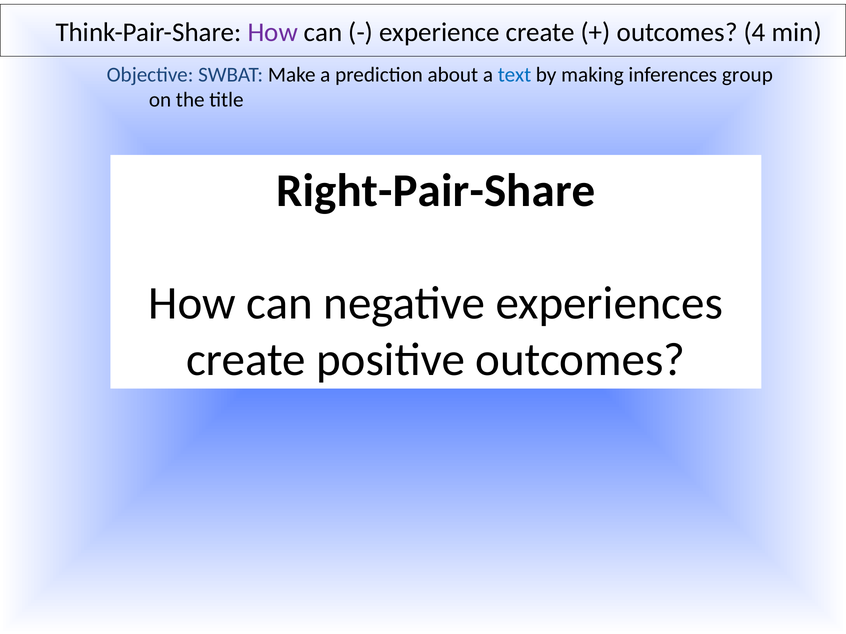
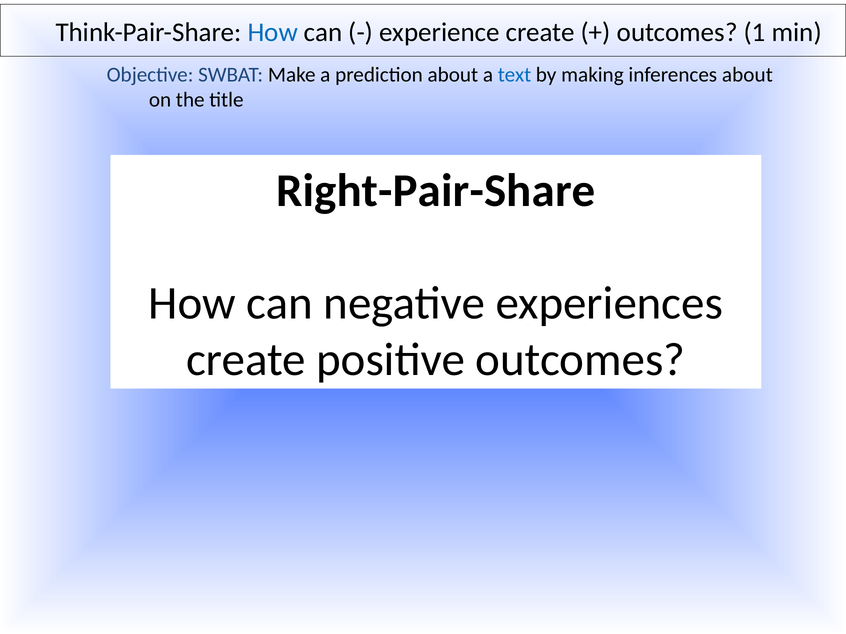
How at (273, 32) colour: purple -> blue
4: 4 -> 1
inferences group: group -> about
